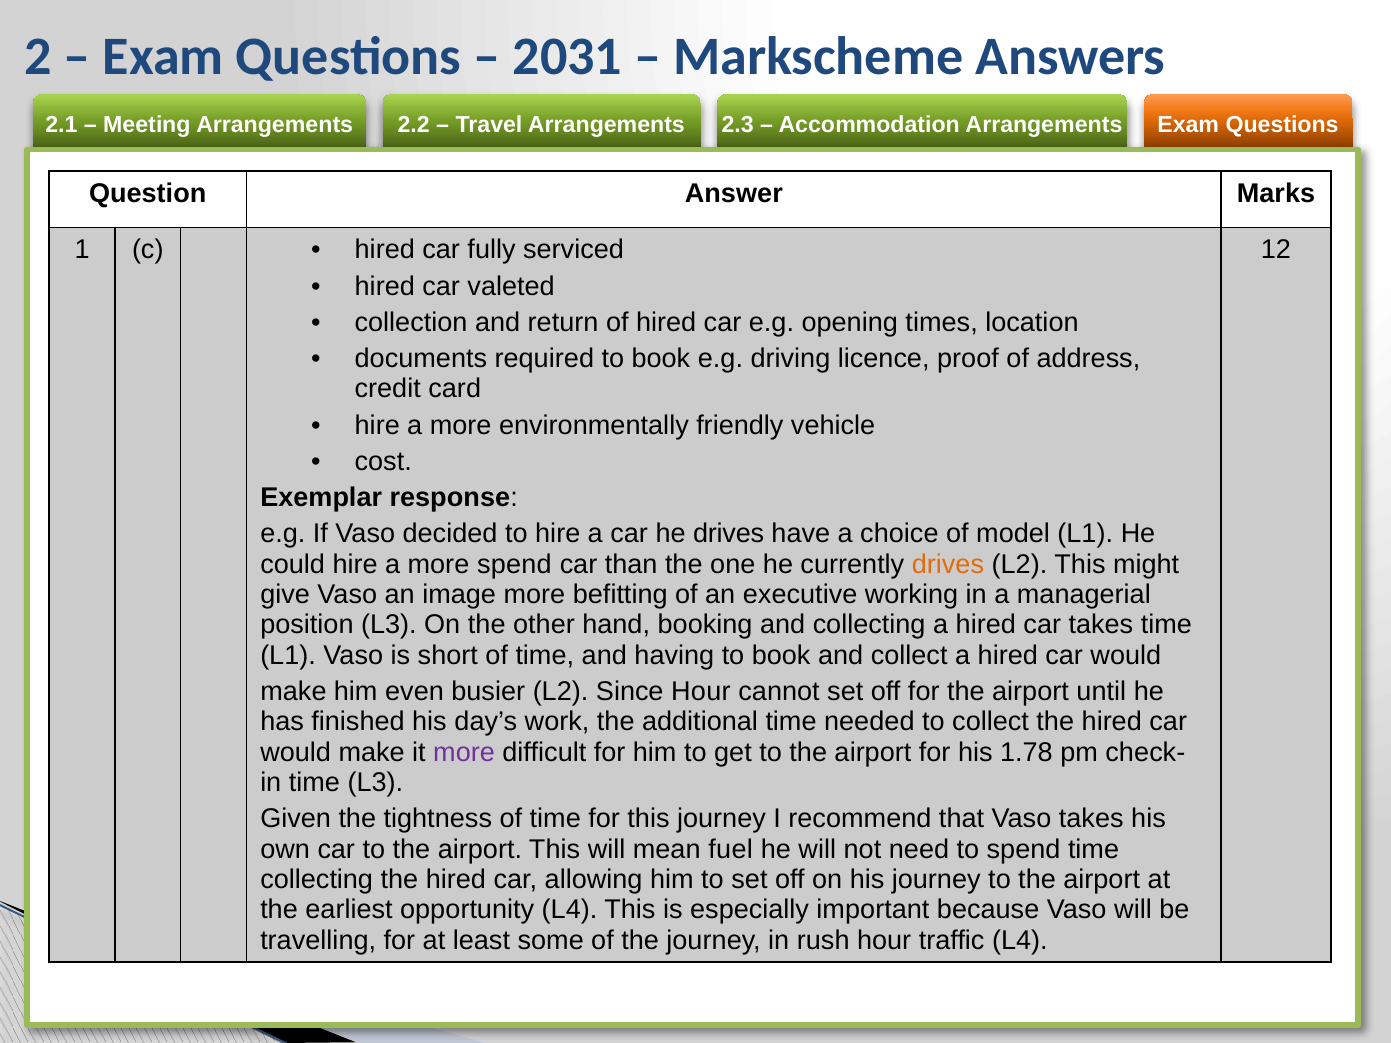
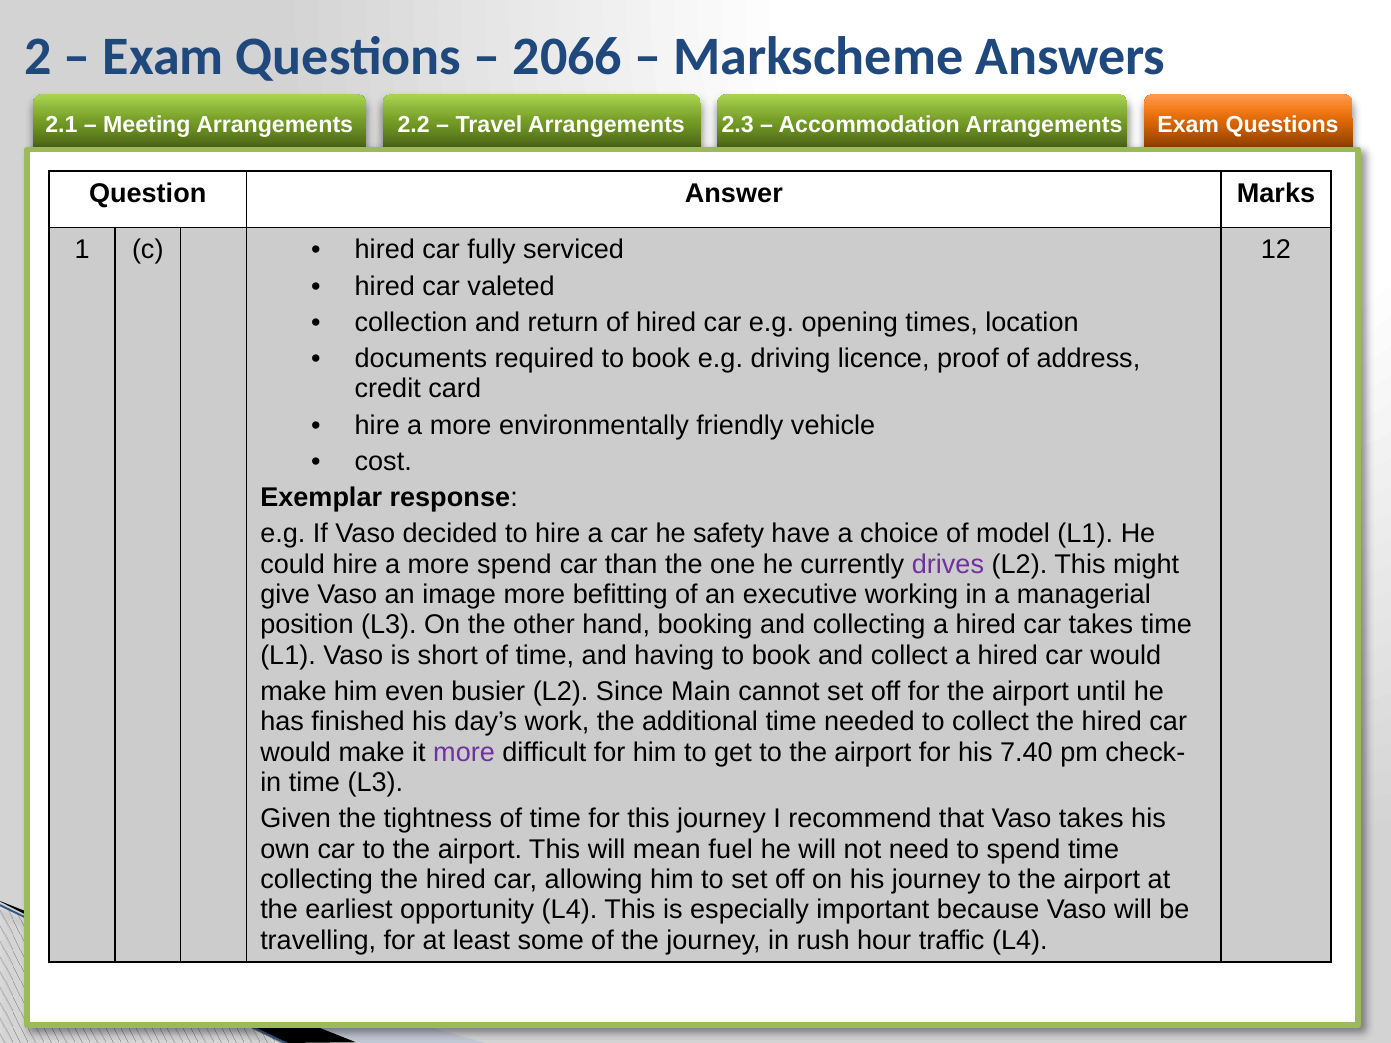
2031: 2031 -> 2066
he drives: drives -> safety
drives at (948, 564) colour: orange -> purple
Since Hour: Hour -> Main
1.78: 1.78 -> 7.40
